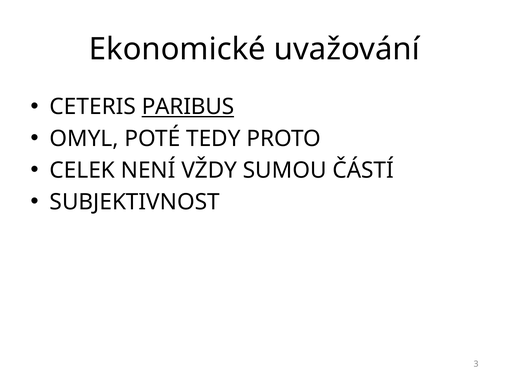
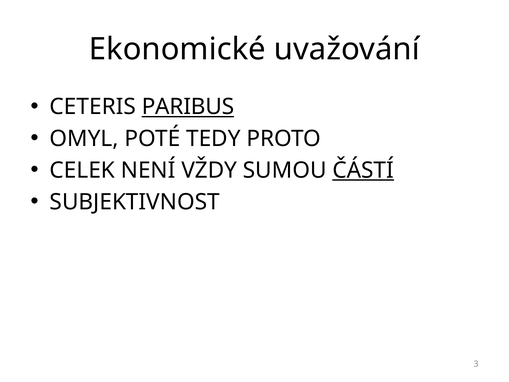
ČÁSTÍ underline: none -> present
